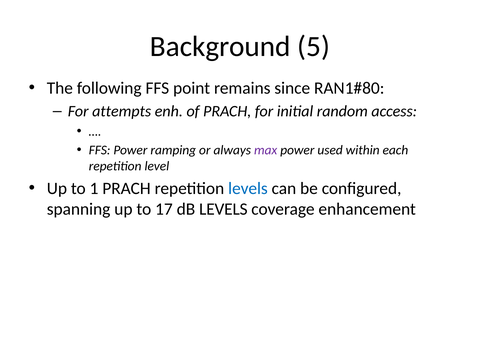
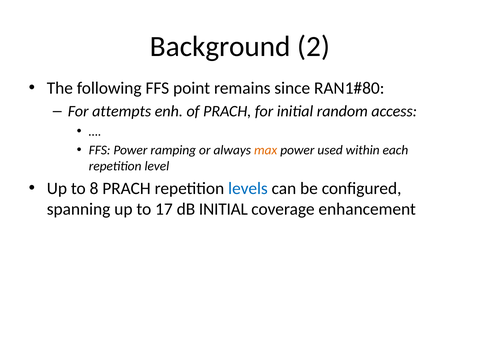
5: 5 -> 2
max colour: purple -> orange
1: 1 -> 8
dB LEVELS: LEVELS -> INITIAL
